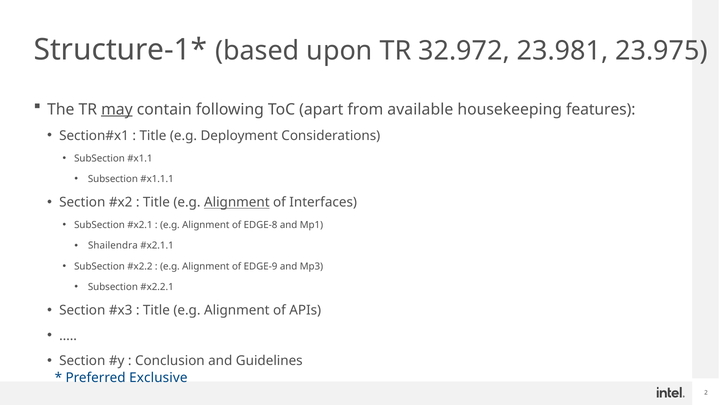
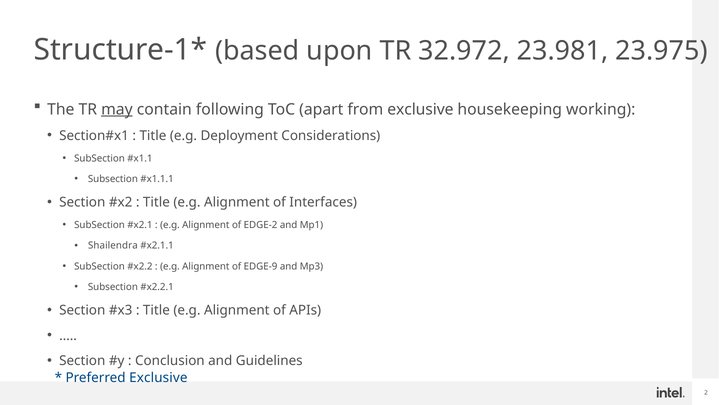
from available: available -> exclusive
features: features -> working
Alignment at (237, 202) underline: present -> none
EDGE-8: EDGE-8 -> EDGE-2
